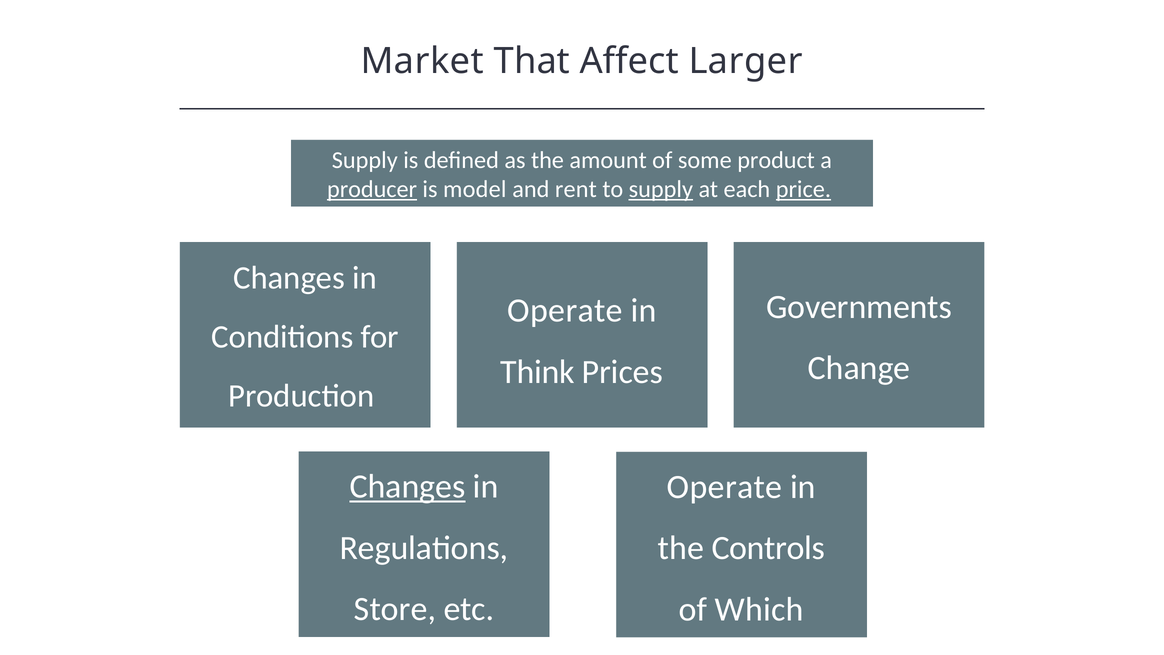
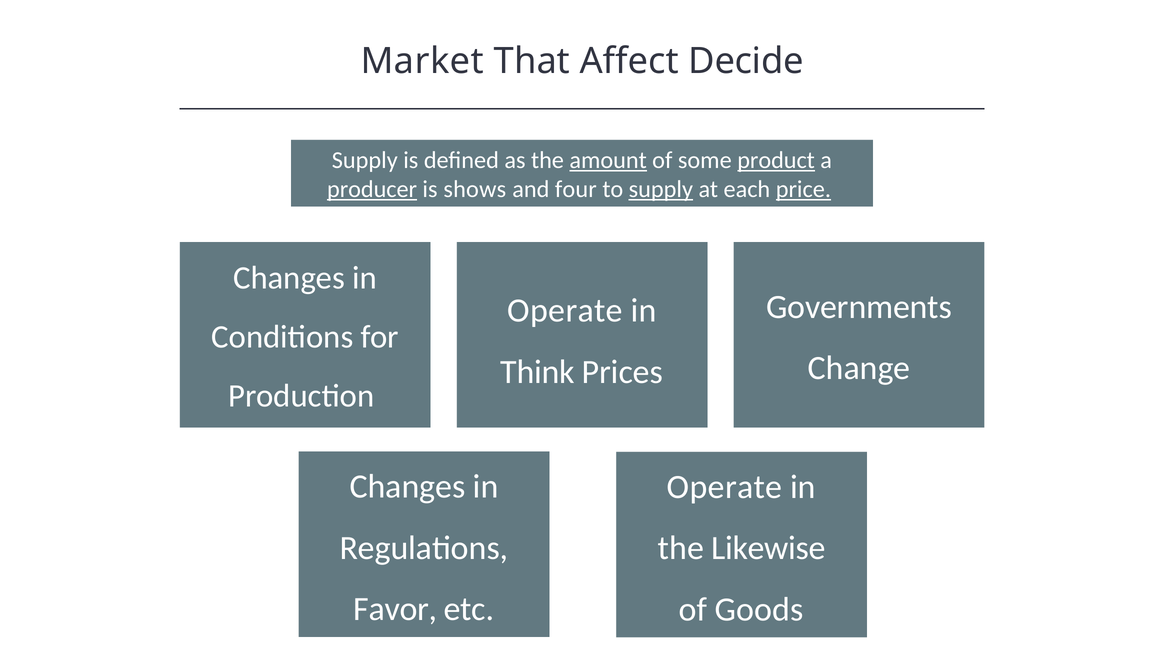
Larger: Larger -> Decide
amount underline: none -> present
product underline: none -> present
model: model -> shows
rent: rent -> four
Changes at (407, 487) underline: present -> none
Controls: Controls -> Likewise
Store: Store -> Favor
Which: Which -> Goods
